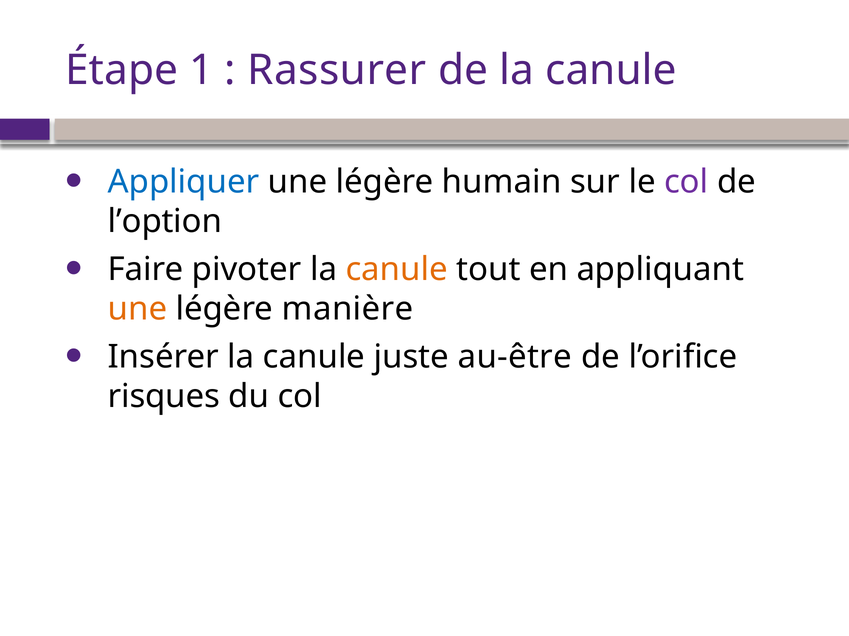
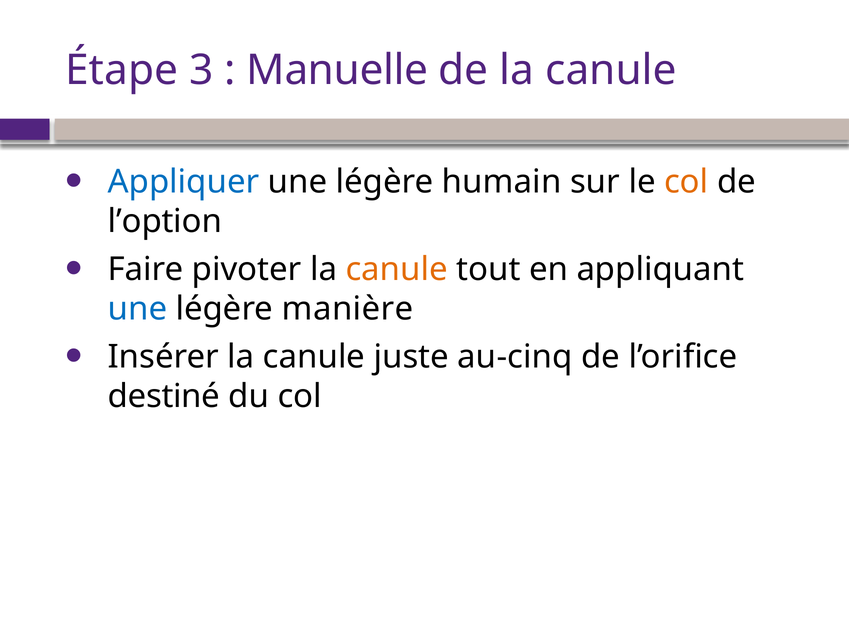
1: 1 -> 3
Rassurer: Rassurer -> Manuelle
col at (686, 182) colour: purple -> orange
une at (137, 309) colour: orange -> blue
au-être: au-être -> au-cinq
risques: risques -> destiné
